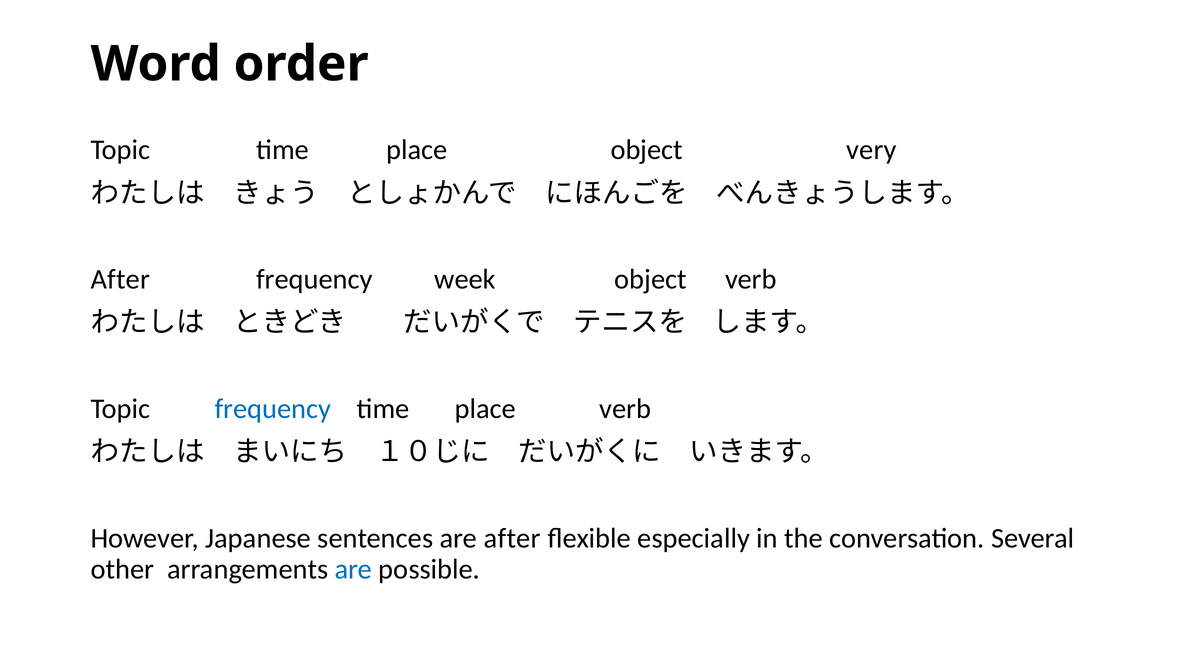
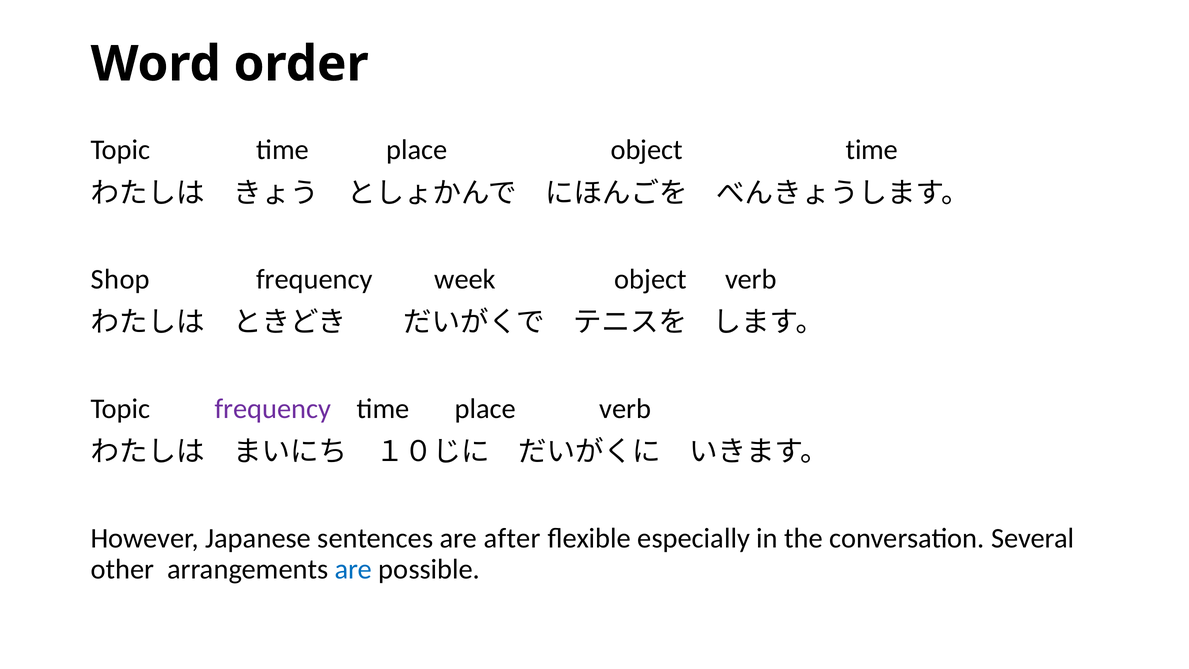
object very: very -> time
After at (120, 279): After -> Shop
frequency at (273, 409) colour: blue -> purple
